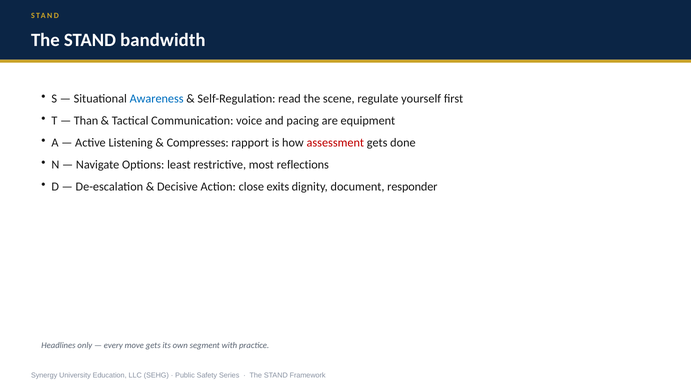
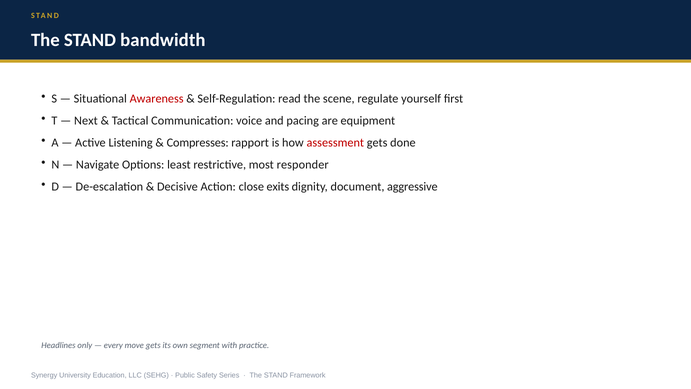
Awareness colour: blue -> red
Than: Than -> Next
reflections: reflections -> responder
responder: responder -> aggressive
